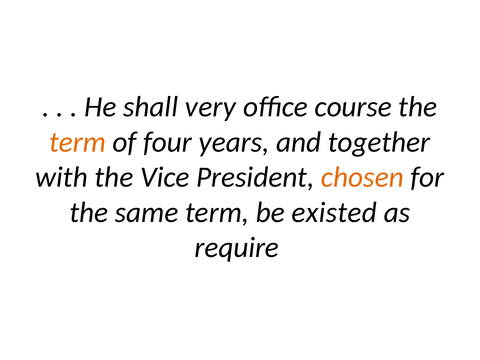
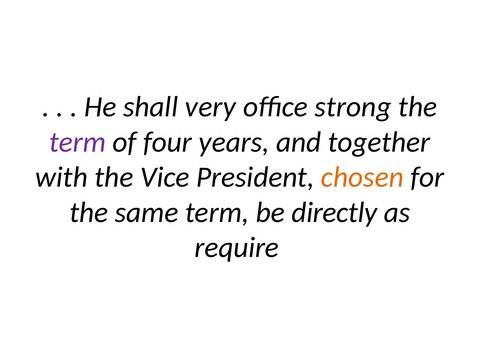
course: course -> strong
term at (78, 142) colour: orange -> purple
existed: existed -> directly
